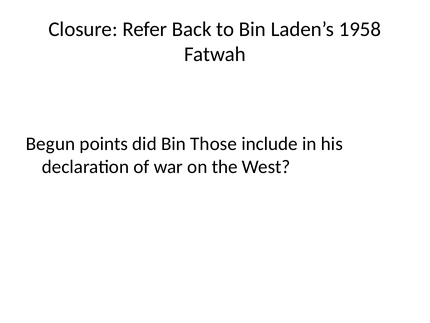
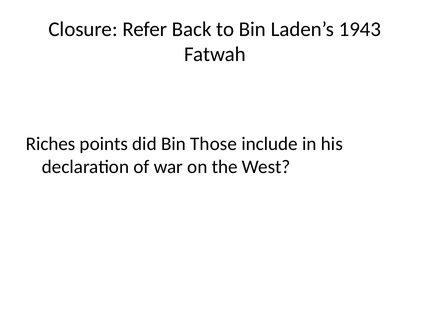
1958: 1958 -> 1943
Begun: Begun -> Riches
